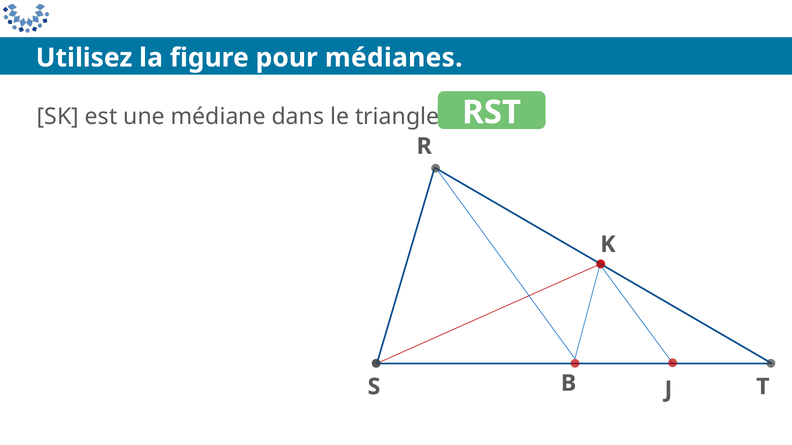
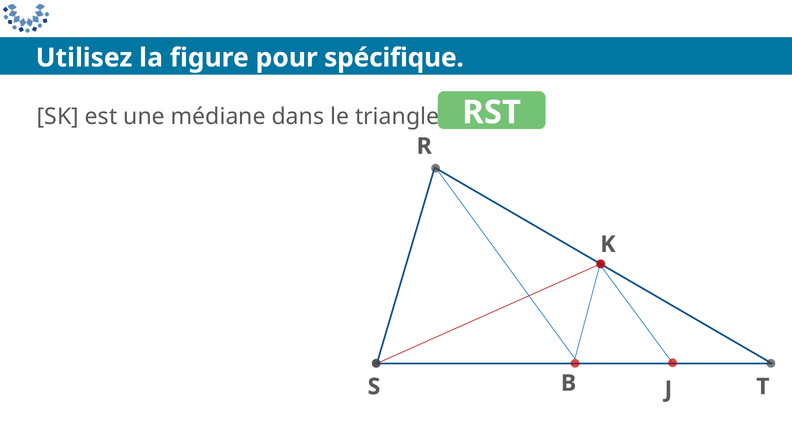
médianes: médianes -> spécifique
